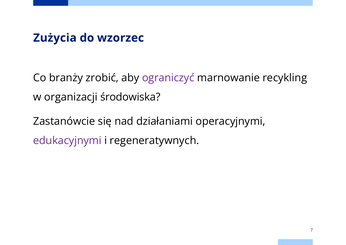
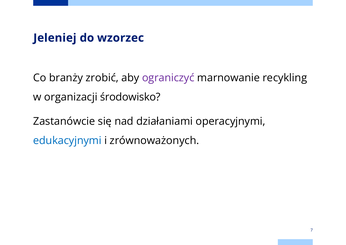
Zużycia: Zużycia -> Jeleniej
środowiska: środowiska -> środowisko
edukacyjnymi colour: purple -> blue
regeneratywnych: regeneratywnych -> zrównoważonych
